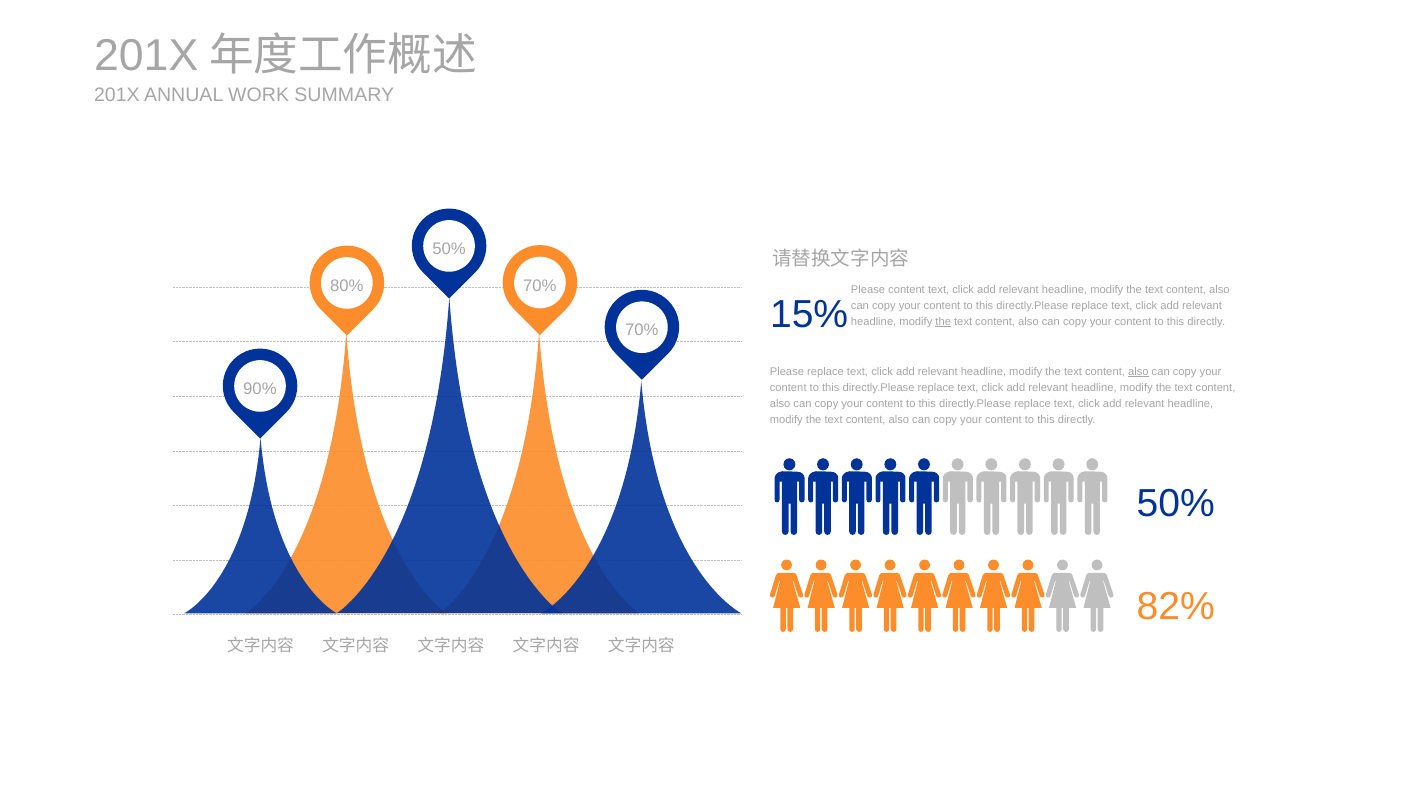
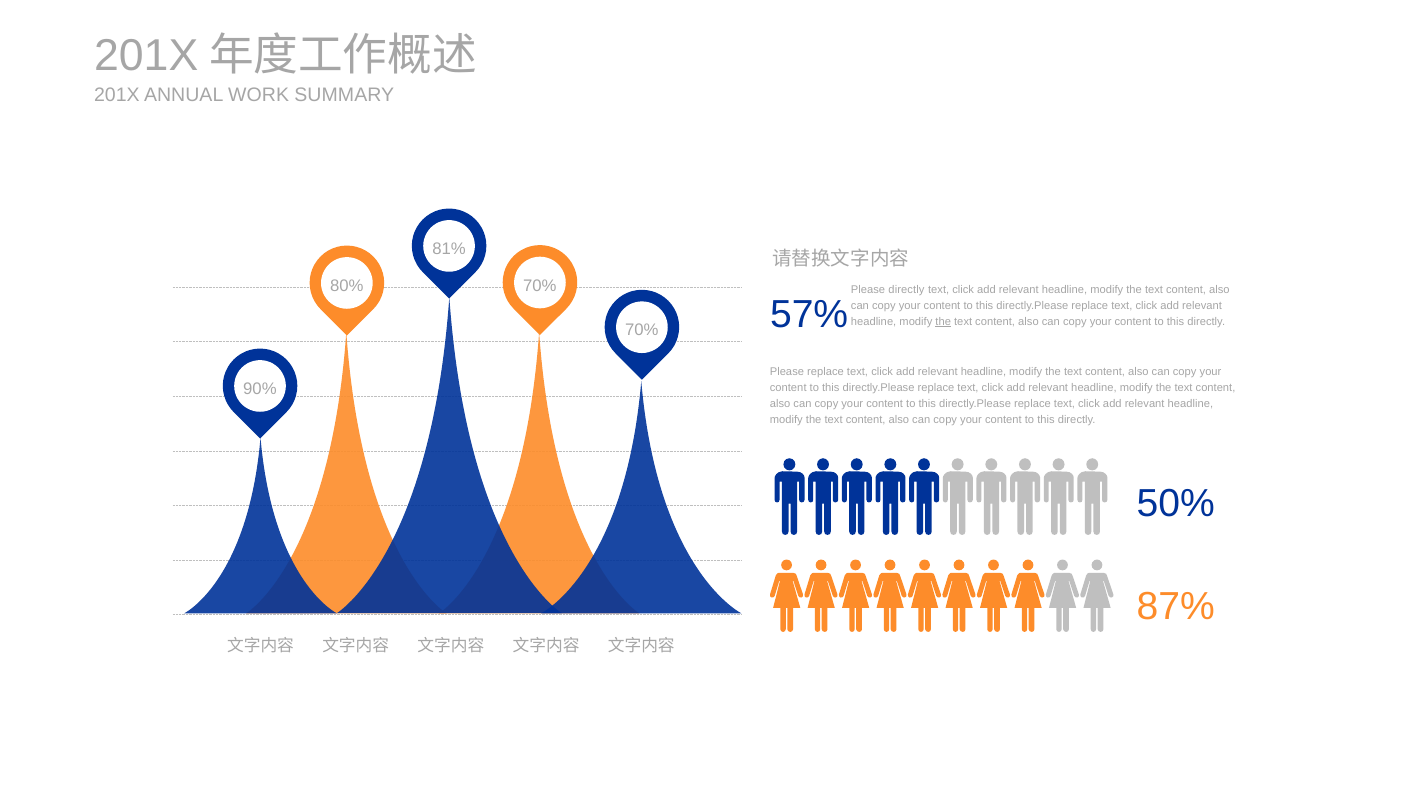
50% at (449, 249): 50% -> 81%
Please content: content -> directly
15%: 15% -> 57%
also at (1138, 372) underline: present -> none
82%: 82% -> 87%
